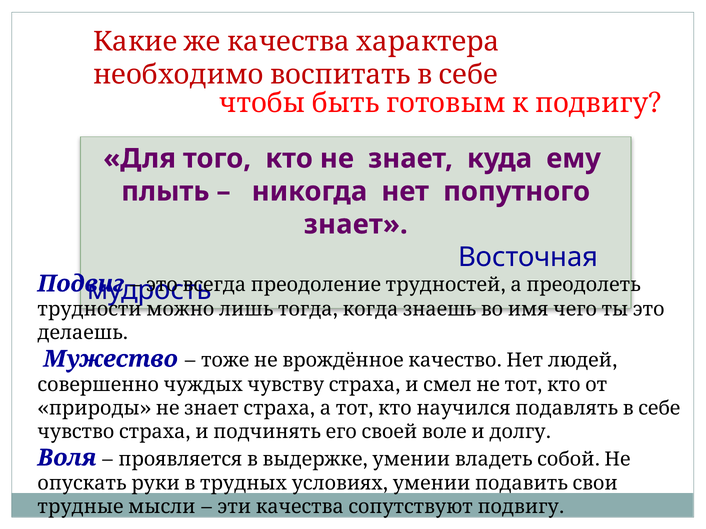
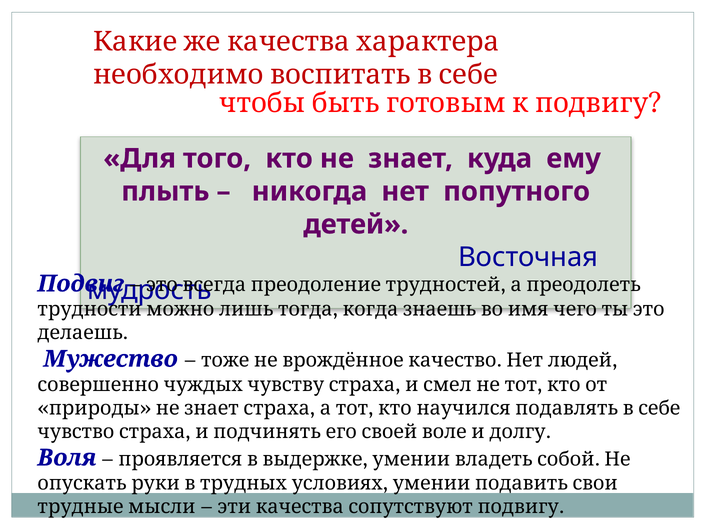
знает at (356, 225): знает -> детей
